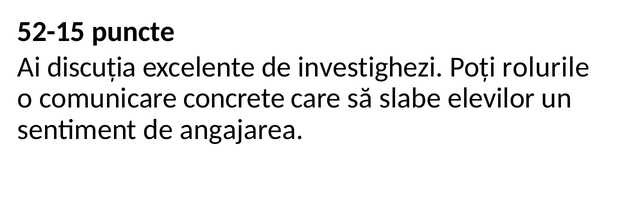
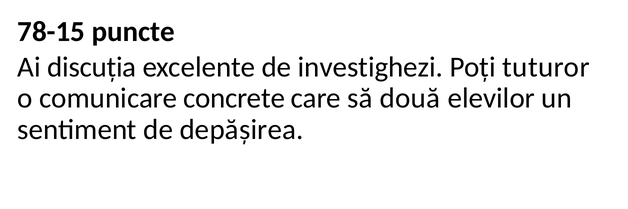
52-15: 52-15 -> 78-15
rolurile: rolurile -> tuturor
slabe: slabe -> două
angajarea: angajarea -> depășirea
